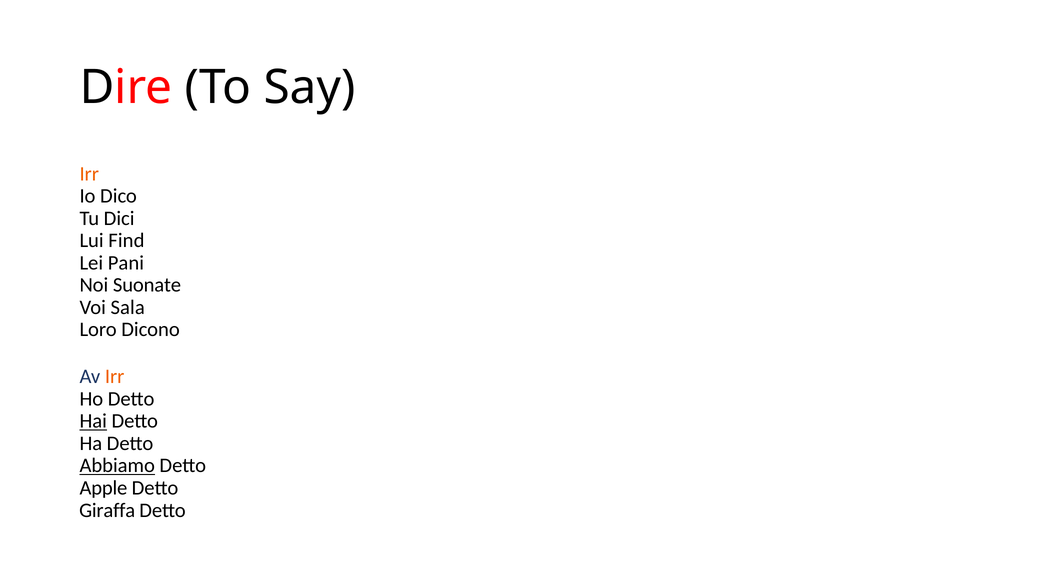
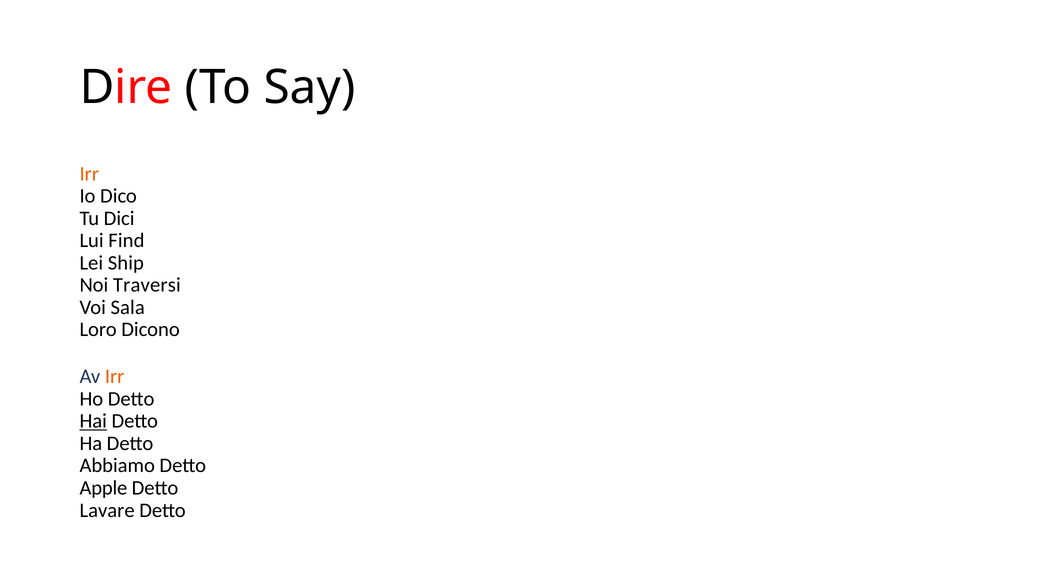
Pani: Pani -> Ship
Suonate: Suonate -> Traversi
Abbiamo underline: present -> none
Giraffa: Giraffa -> Lavare
